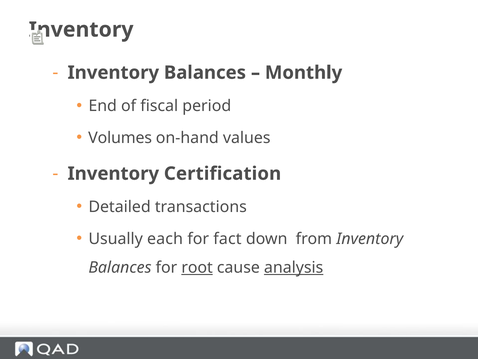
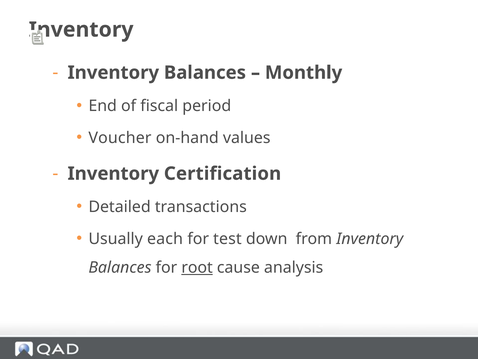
Volumes: Volumes -> Voucher
fact: fact -> test
analysis underline: present -> none
